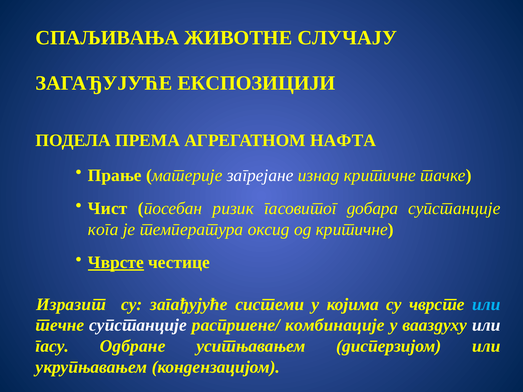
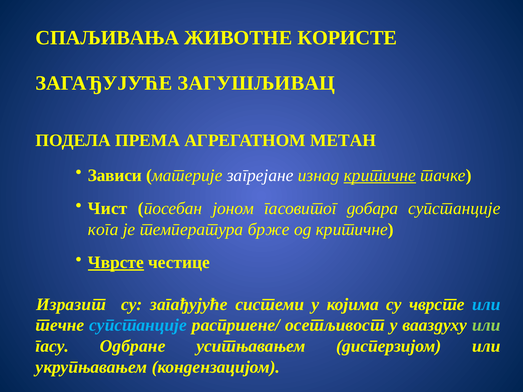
СЛУЧАЈУ: СЛУЧАЈУ -> КОРИСТЕ
ЕКСПОЗИЦИЈИ: ЕКСПОЗИЦИЈИ -> ЗАГУШЉИВАЦ
НАФТА: НАФТА -> МЕТАН
Прање: Прање -> Зависи
критичне at (380, 176) underline: none -> present
ризик: ризик -> јоном
оксид: оксид -> брже
супстанције at (138, 325) colour: white -> light blue
комбинације: комбинације -> осетљивост
или at (486, 325) colour: white -> light green
